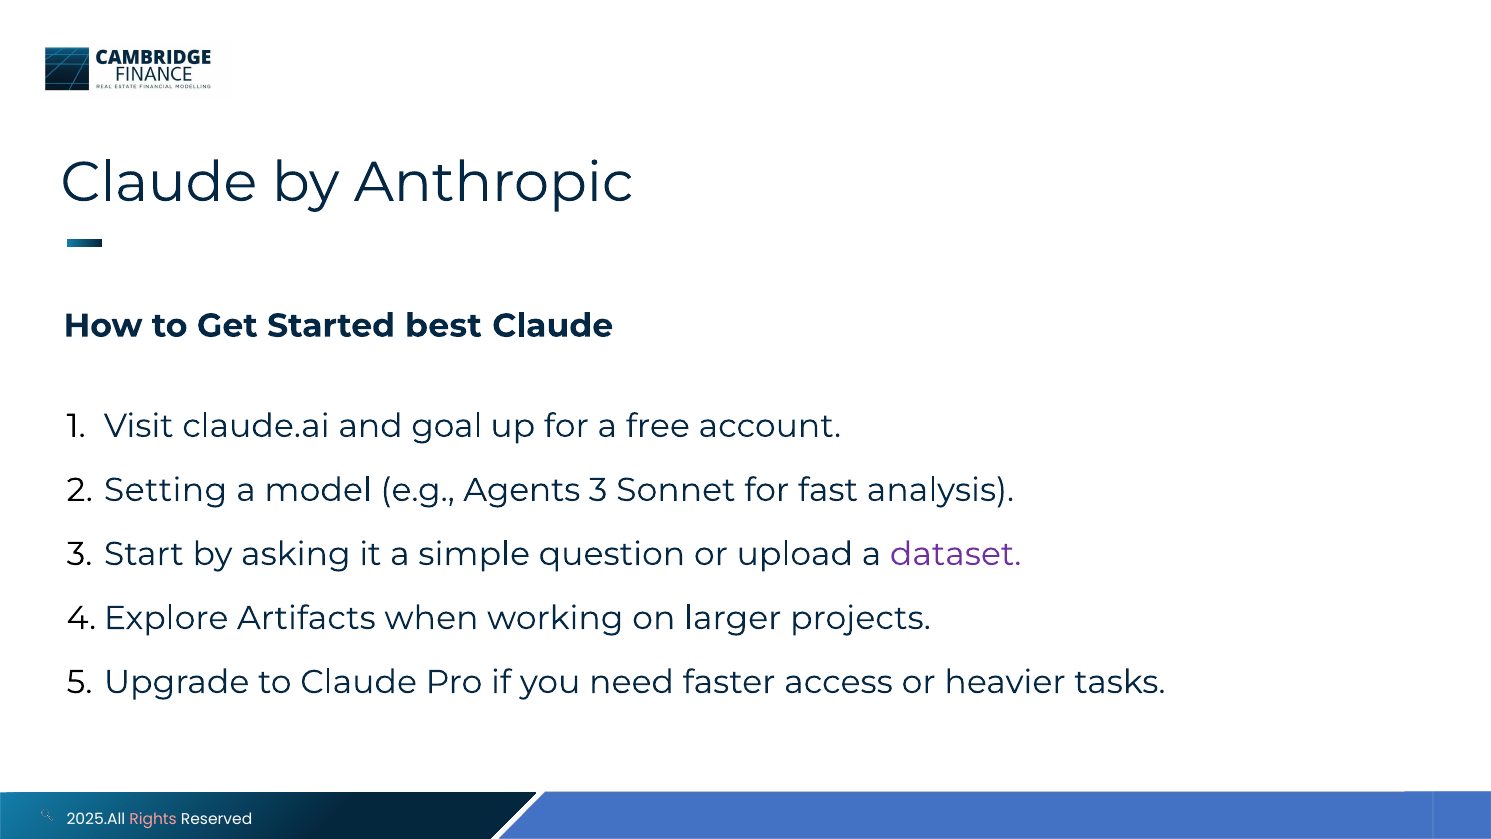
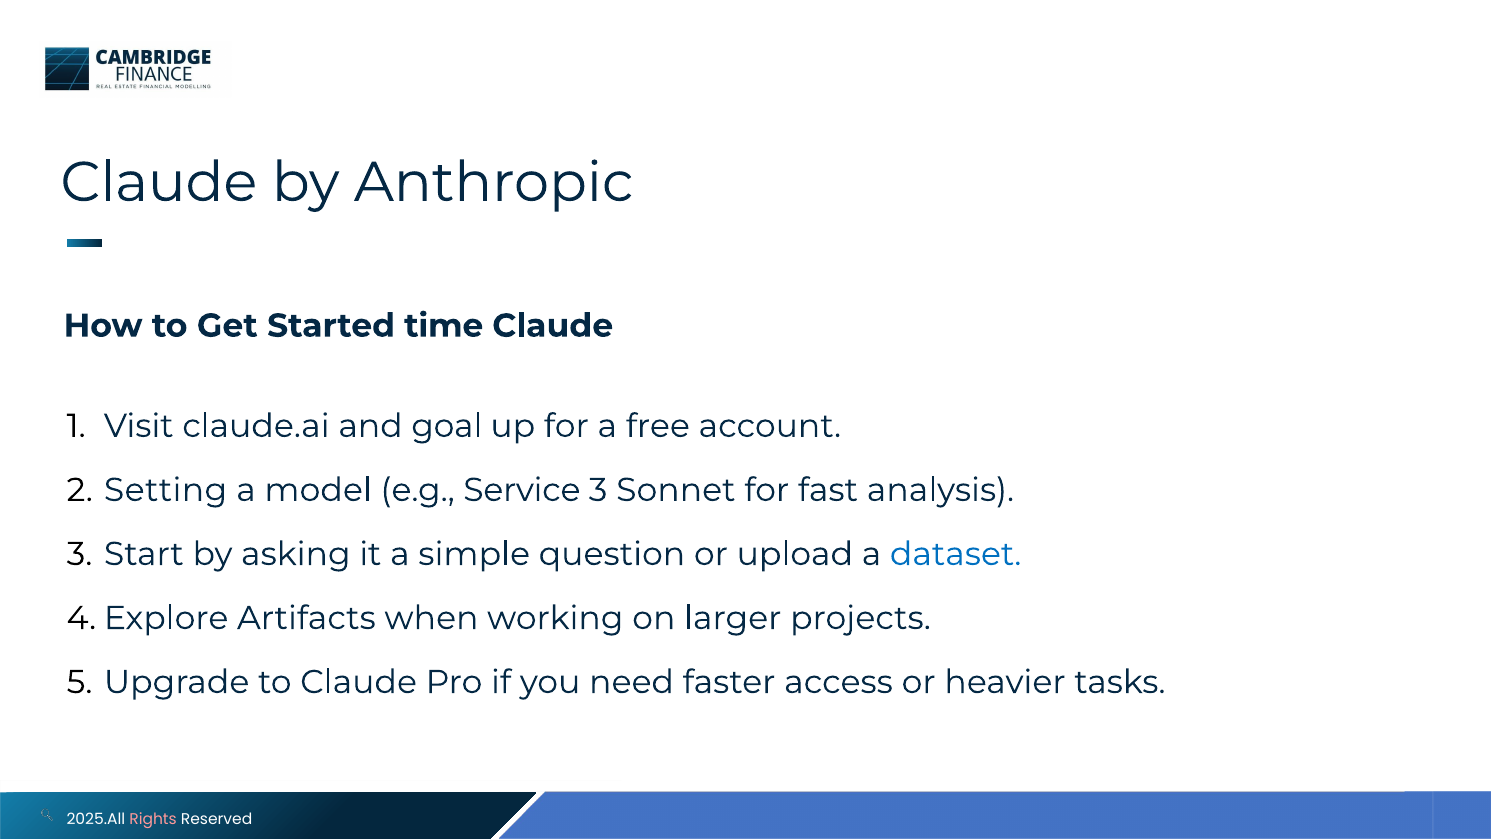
best: best -> time
Agents: Agents -> Service
dataset colour: purple -> blue
